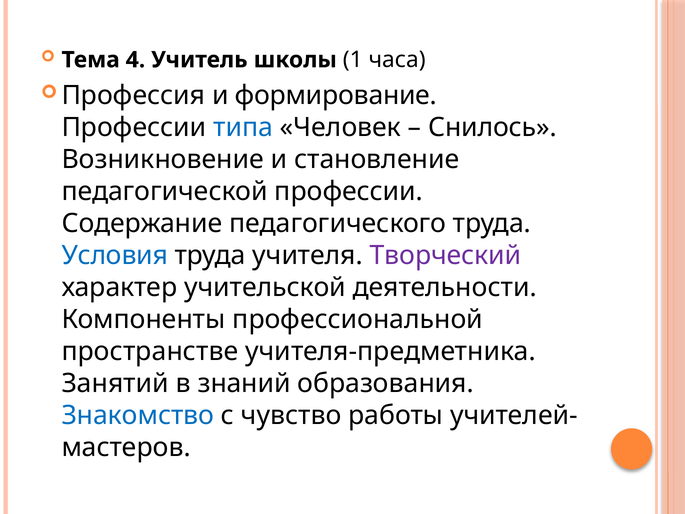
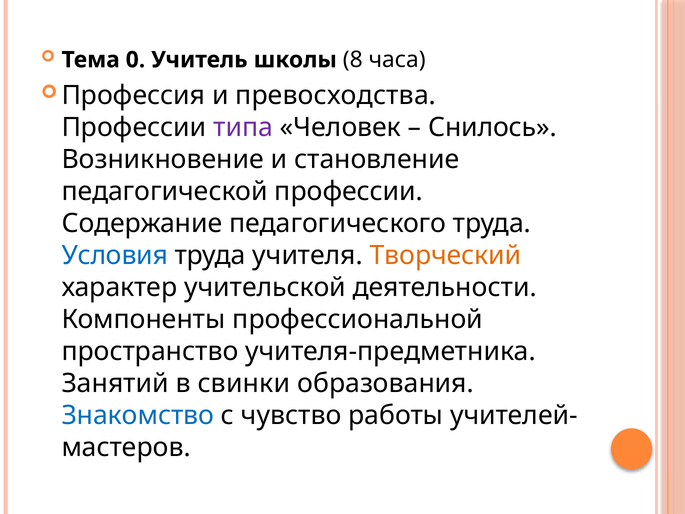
4: 4 -> 0
1: 1 -> 8
формирование: формирование -> превосходства
типа colour: blue -> purple
Творческий colour: purple -> orange
пространстве: пространстве -> пространство
знаний: знаний -> свинки
